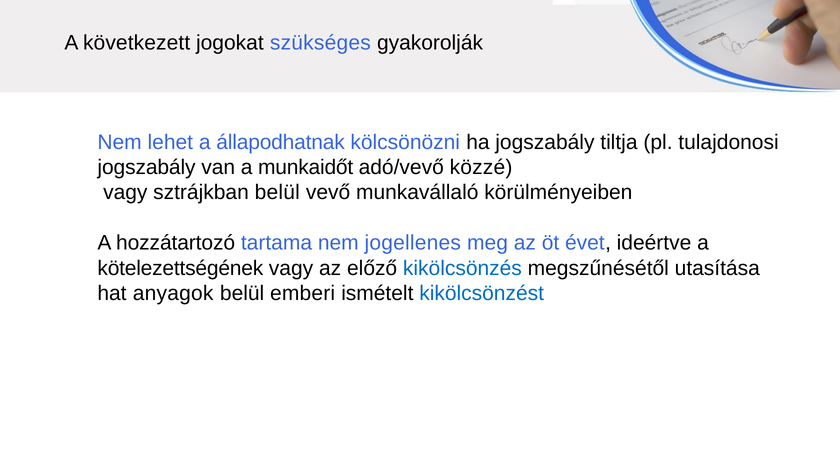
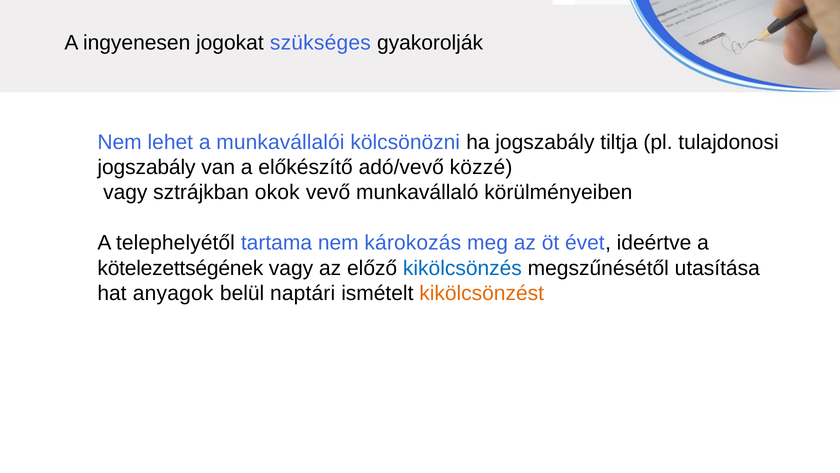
következett: következett -> ingyenesen
állapodhatnak: állapodhatnak -> munkavállalói
munkaidőt: munkaidőt -> előkészítő
sztrájkban belül: belül -> okok
hozzátartozó: hozzátartozó -> telephelyétől
jogellenes: jogellenes -> károkozás
emberi: emberi -> naptári
kikölcsönzést colour: blue -> orange
